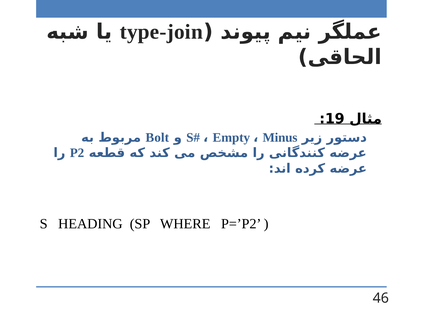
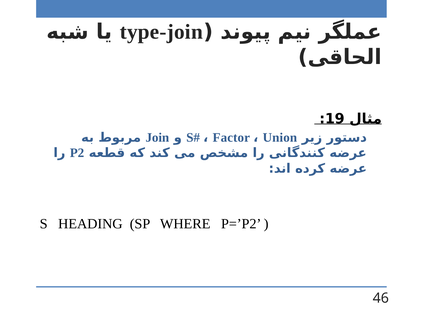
Bolt: Bolt -> Join
Empty: Empty -> Factor
Minus: Minus -> Union
